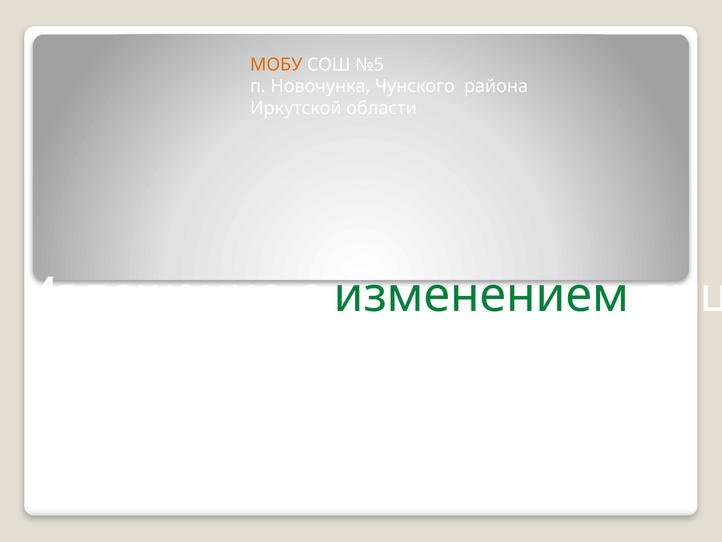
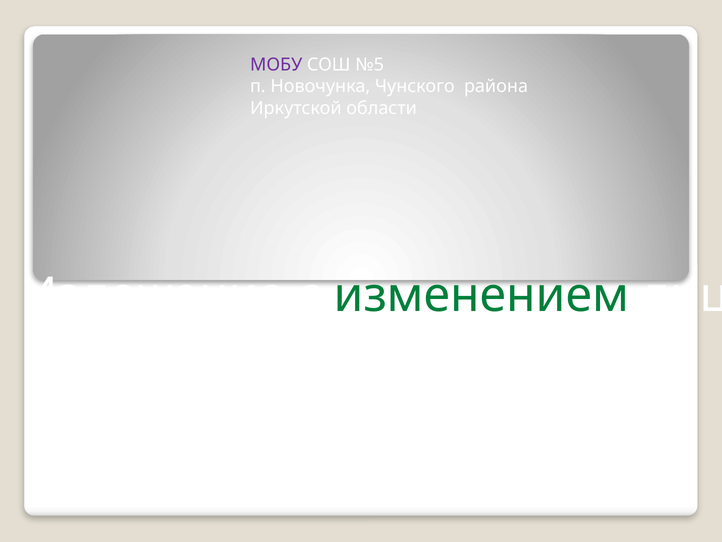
МОБУ colour: orange -> purple
